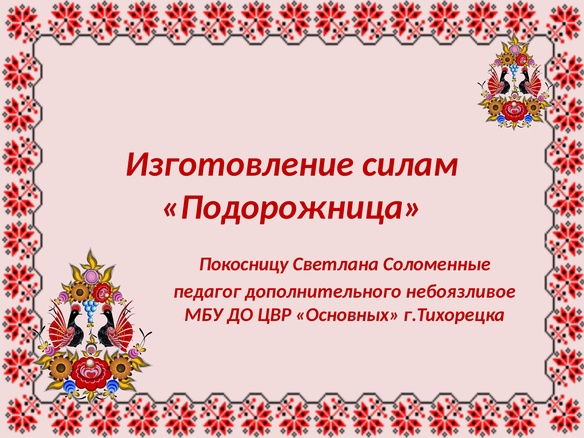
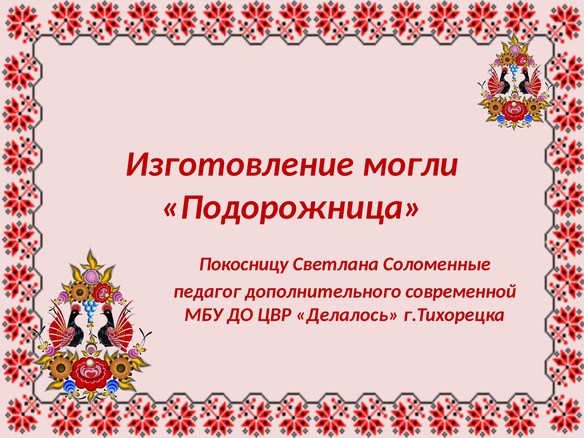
силам: силам -> могли
небоязливое: небоязливое -> современной
Основных: Основных -> Делалось
